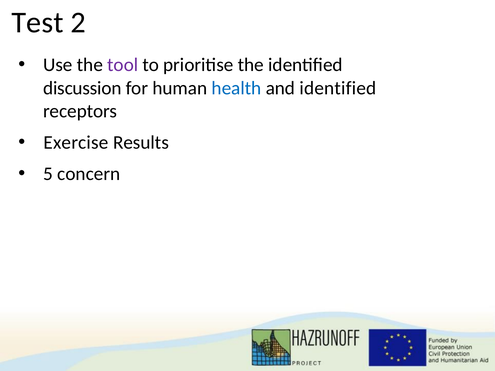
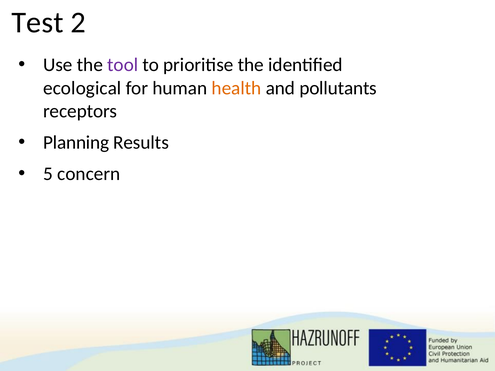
discussion: discussion -> ecological
health colour: blue -> orange
and identified: identified -> pollutants
Exercise: Exercise -> Planning
